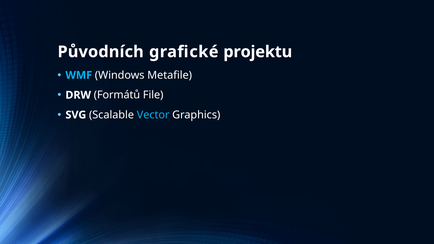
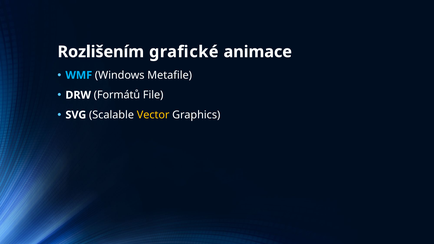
Původních: Původních -> Rozlišením
projektu: projektu -> animace
Vector colour: light blue -> yellow
